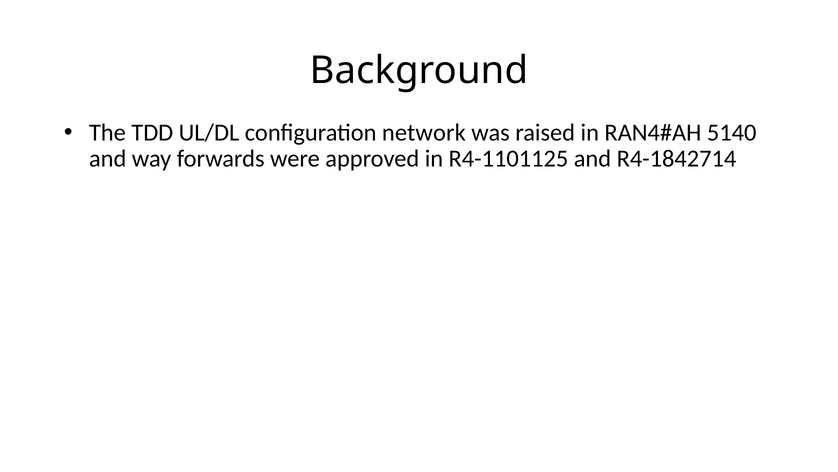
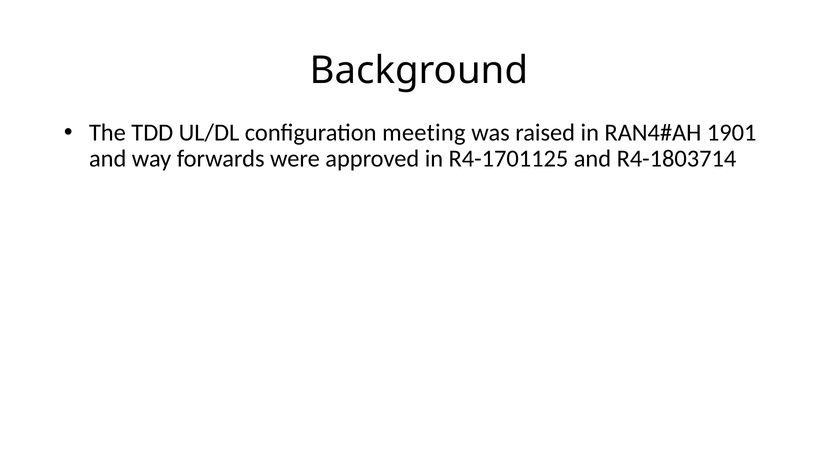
network: network -> meeting
5140: 5140 -> 1901
R4-1101125: R4-1101125 -> R4-1701125
R4-1842714: R4-1842714 -> R4-1803714
